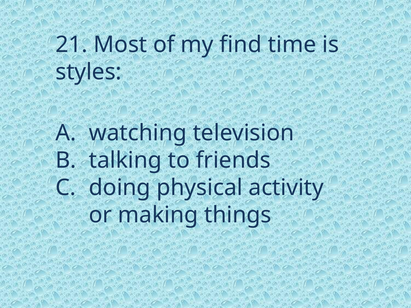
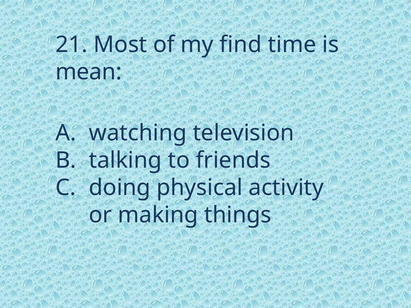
styles: styles -> mean
